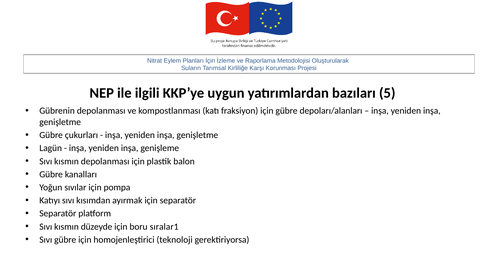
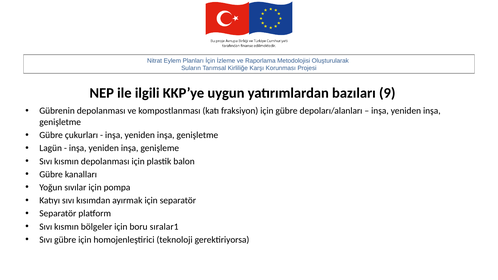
5: 5 -> 9
düzeyde: düzeyde -> bölgeler
